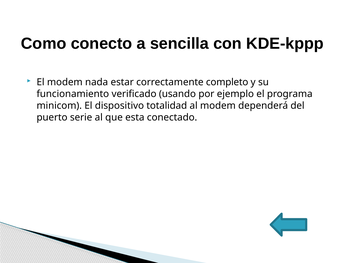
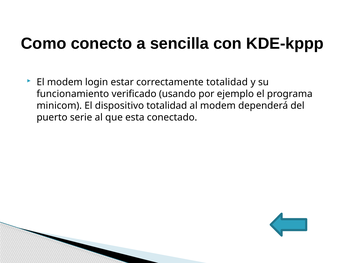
nada: nada -> login
correctamente completo: completo -> totalidad
